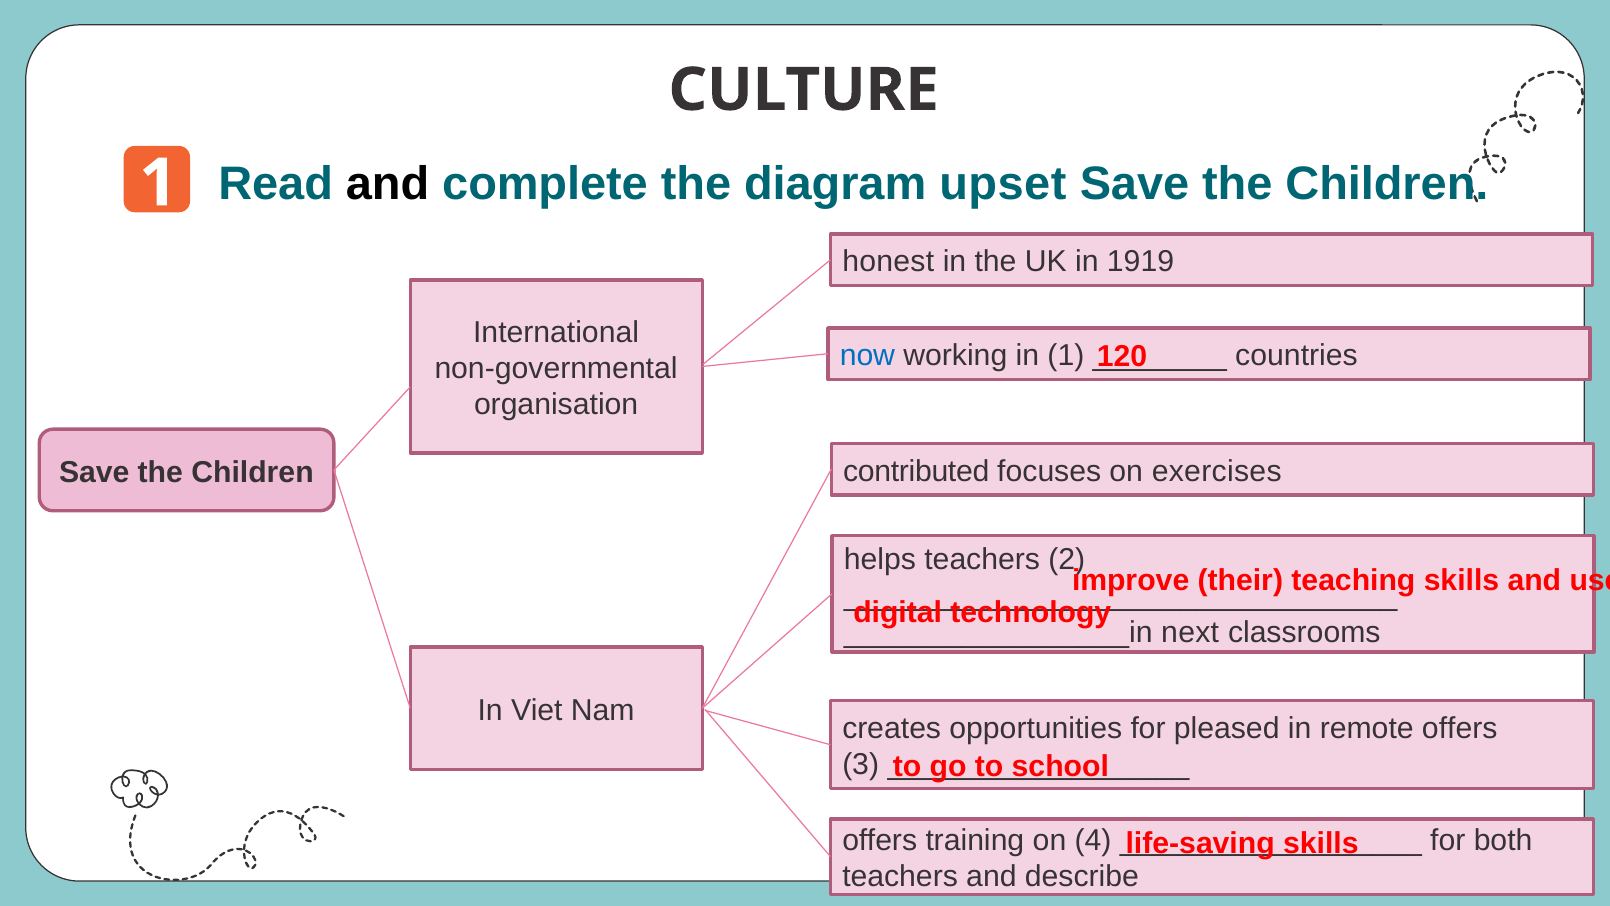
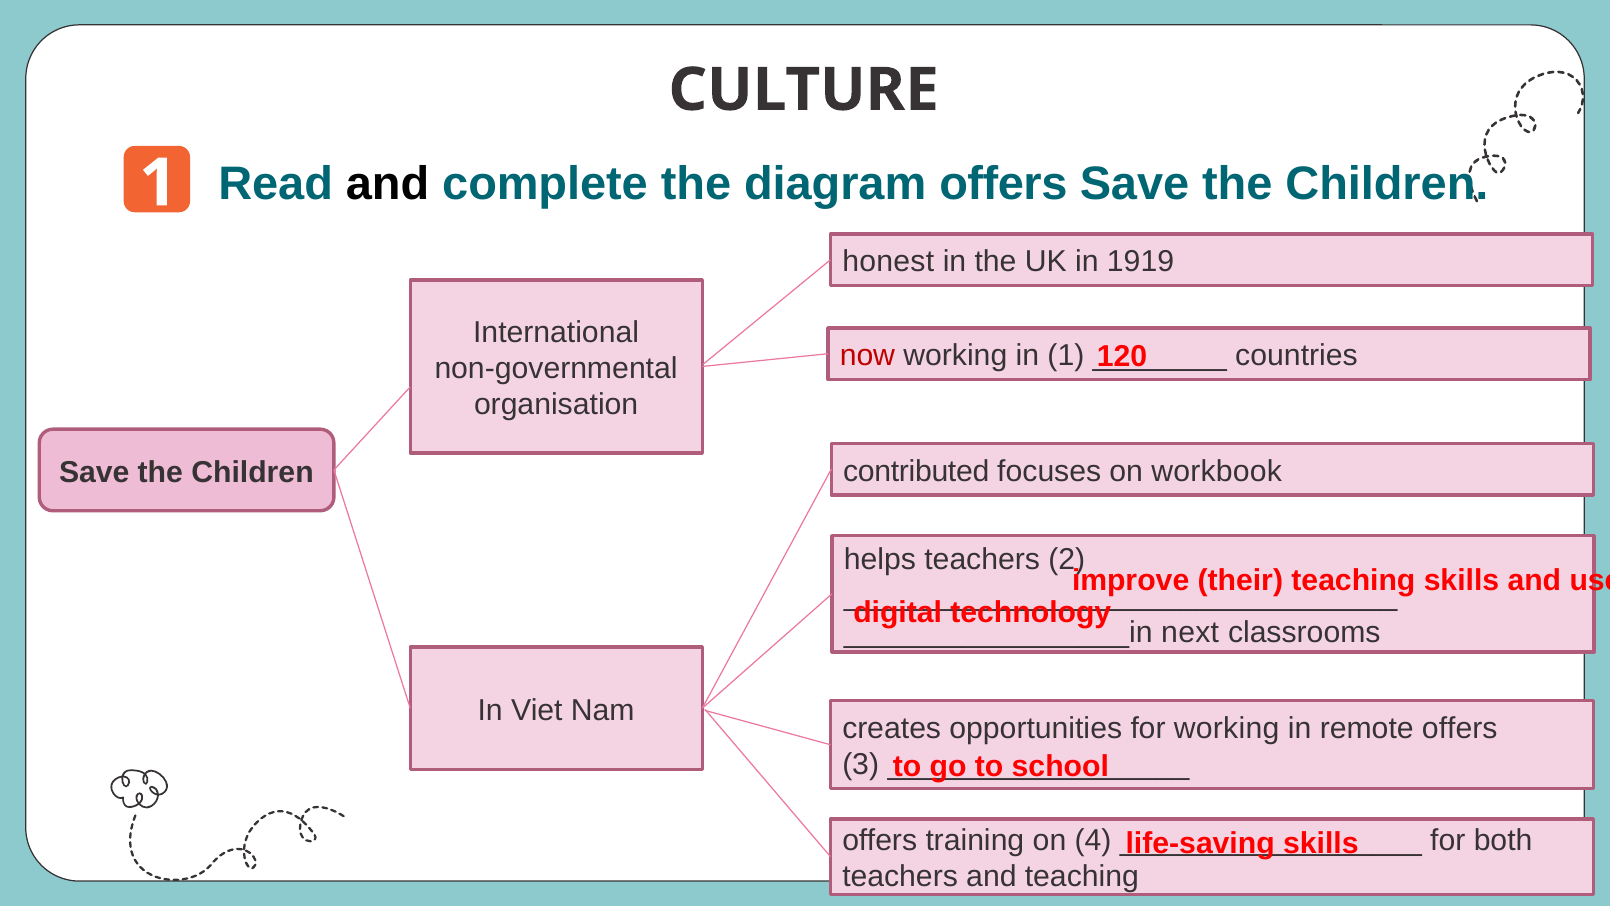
diagram upset: upset -> offers
now colour: blue -> red
exercises: exercises -> workbook
for pleased: pleased -> working
and describe: describe -> teaching
